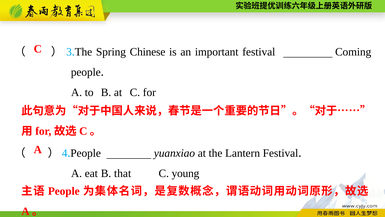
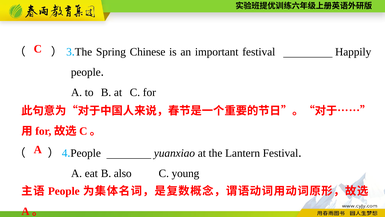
Coming: Coming -> Happily
that: that -> also
